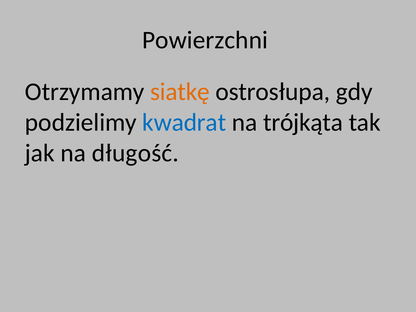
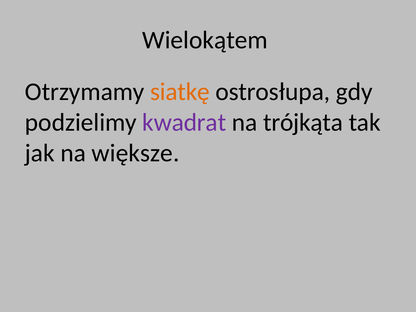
Powierzchni: Powierzchni -> Wielokątem
kwadrat colour: blue -> purple
długość: długość -> większe
